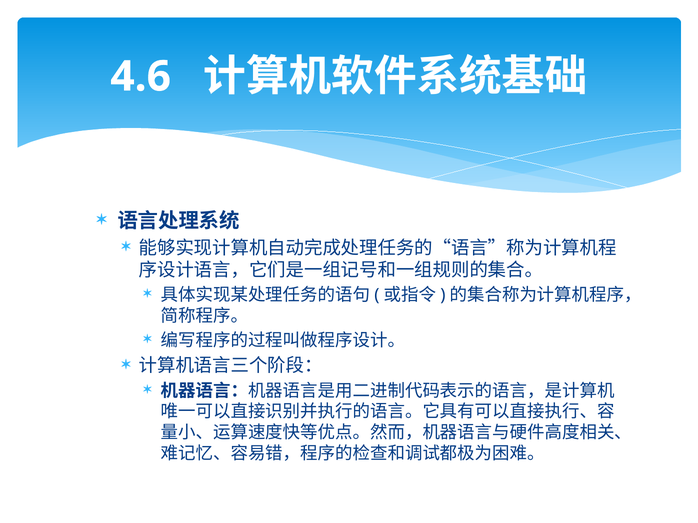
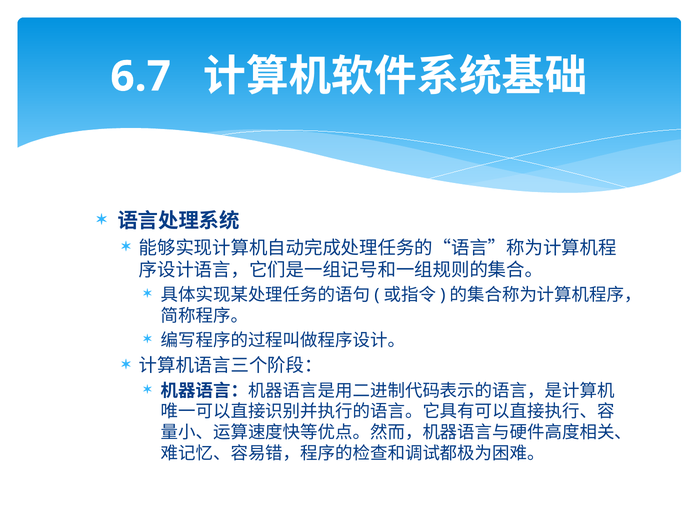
4.6: 4.6 -> 6.7
